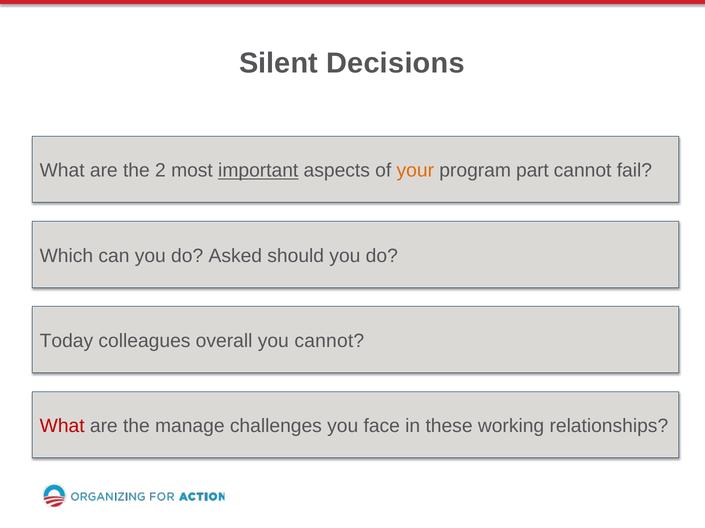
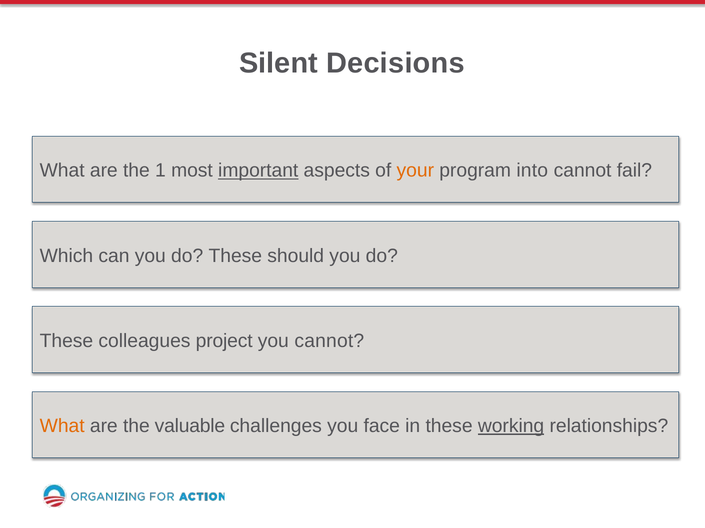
2: 2 -> 1
part: part -> into
can you do Asked: Asked -> These
Today at (66, 341): Today -> These
overall: overall -> project
What at (62, 427) colour: red -> orange
manage: manage -> valuable
working underline: none -> present
